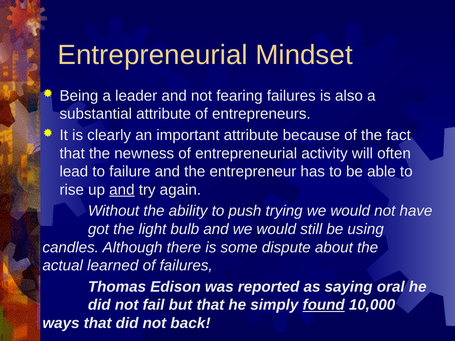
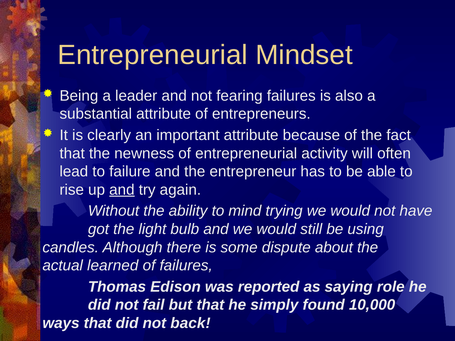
push: push -> mind
oral: oral -> role
found underline: present -> none
